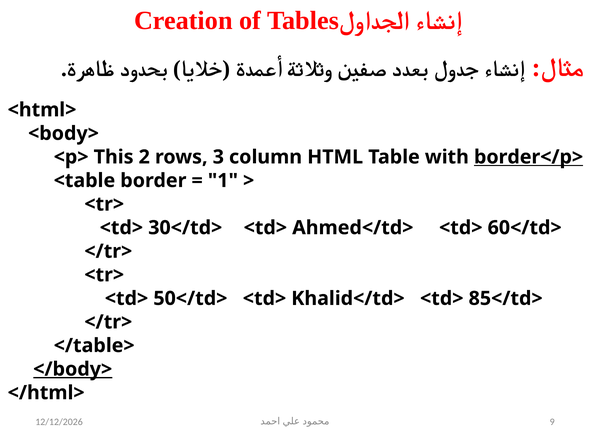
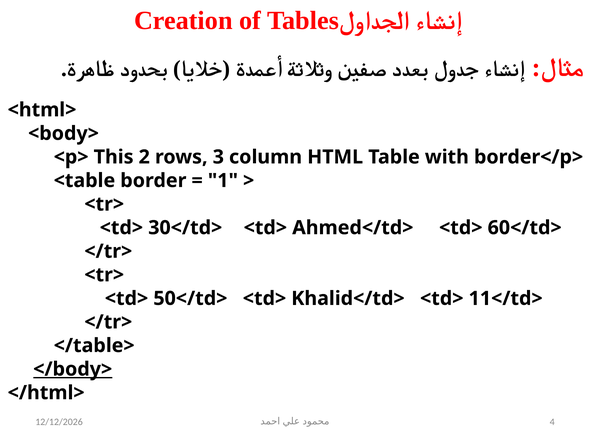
border</p> underline: present -> none
85</td>: 85</td> -> 11</td>
9: 9 -> 4
